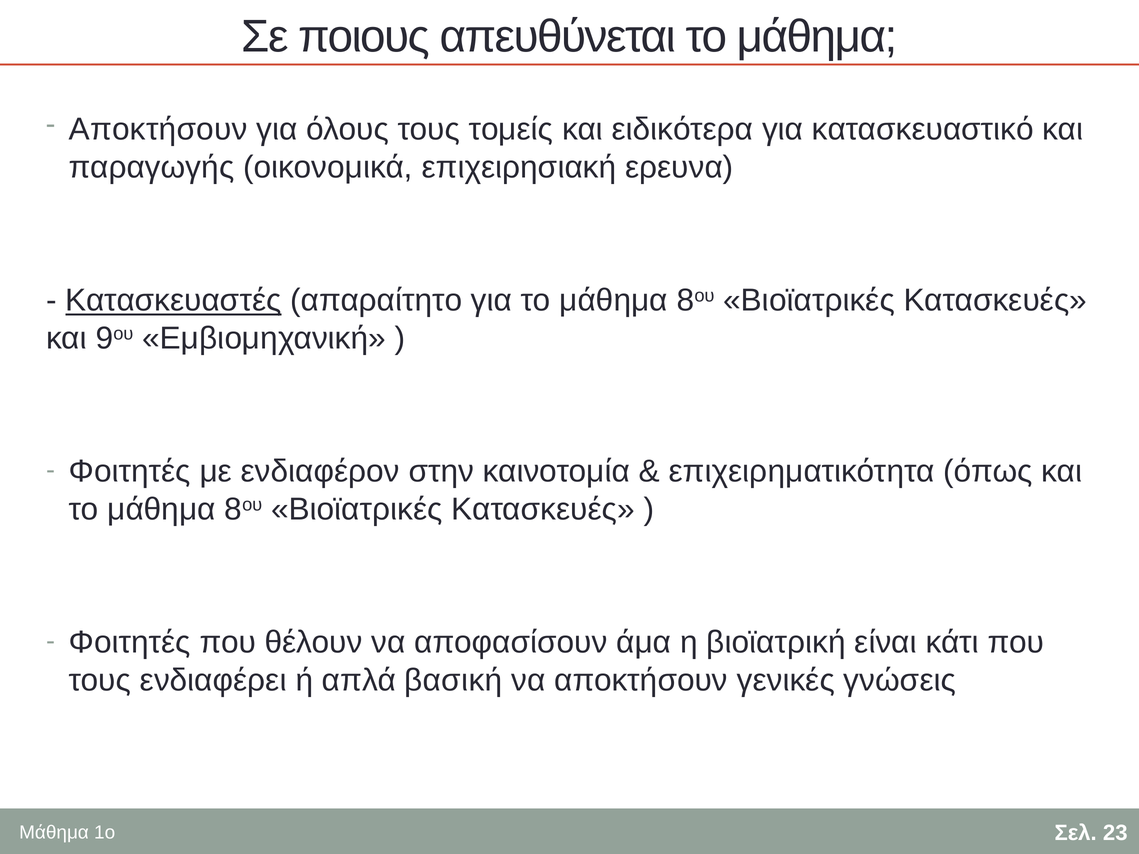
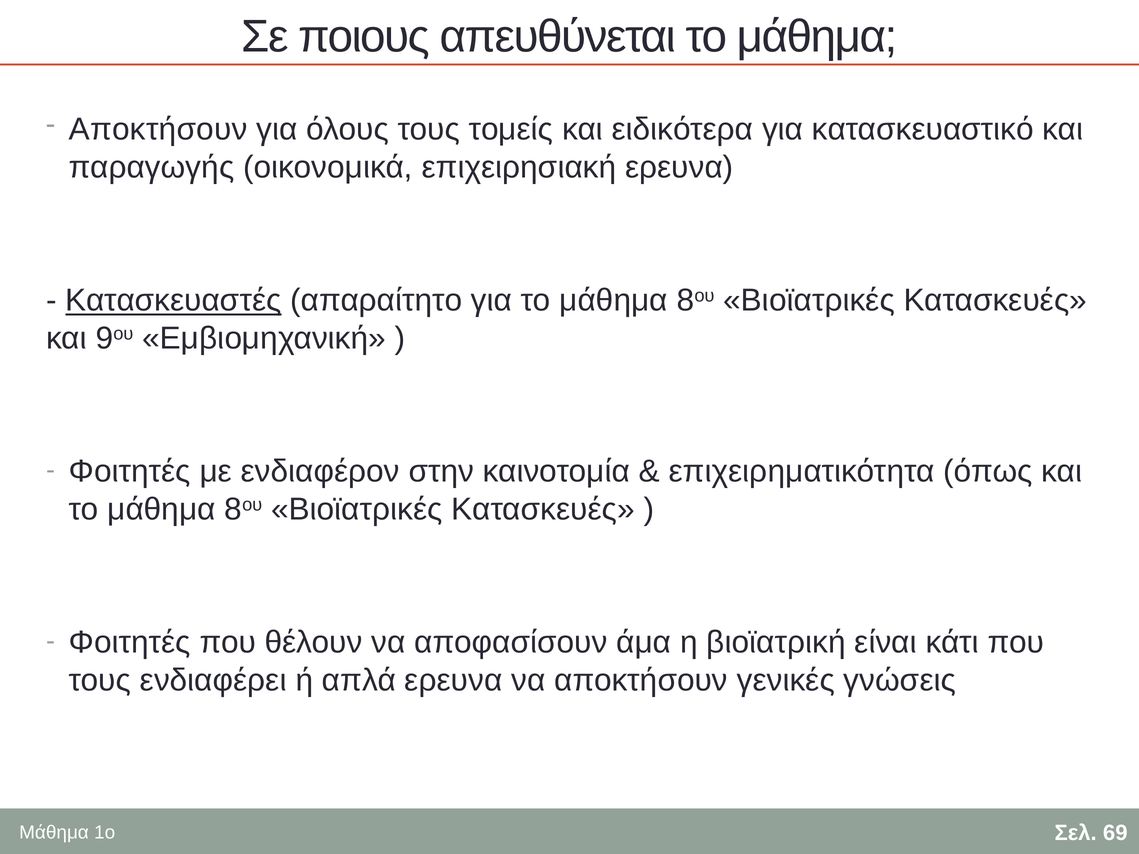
απλά βασική: βασική -> ερευνα
23: 23 -> 69
